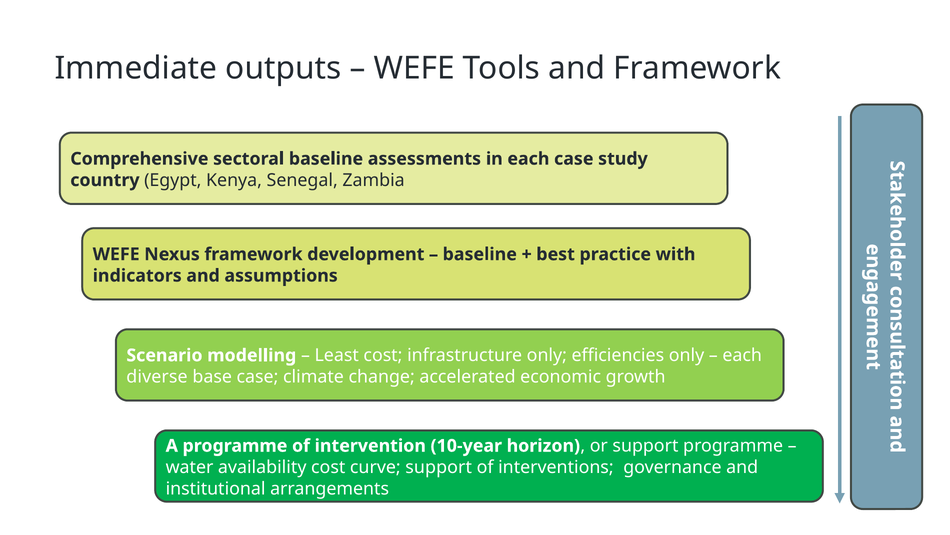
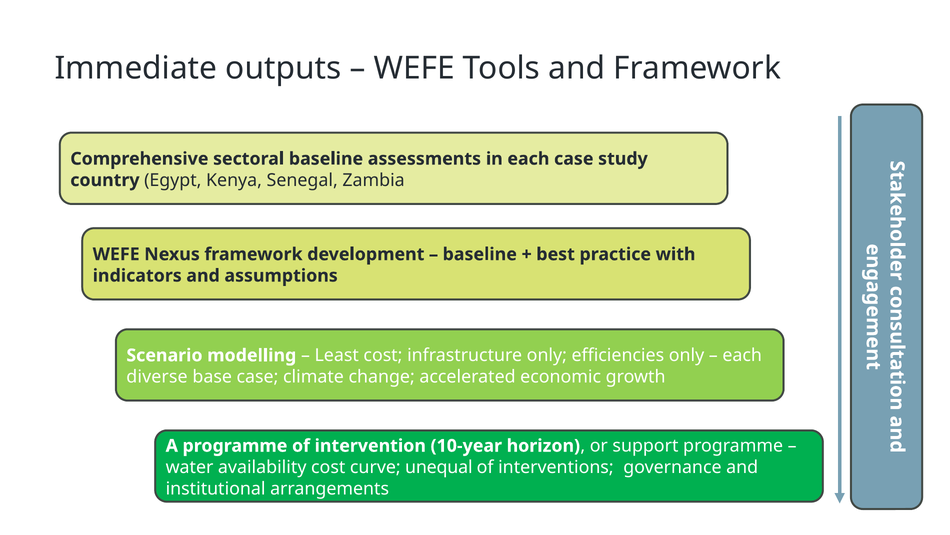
curve support: support -> unequal
